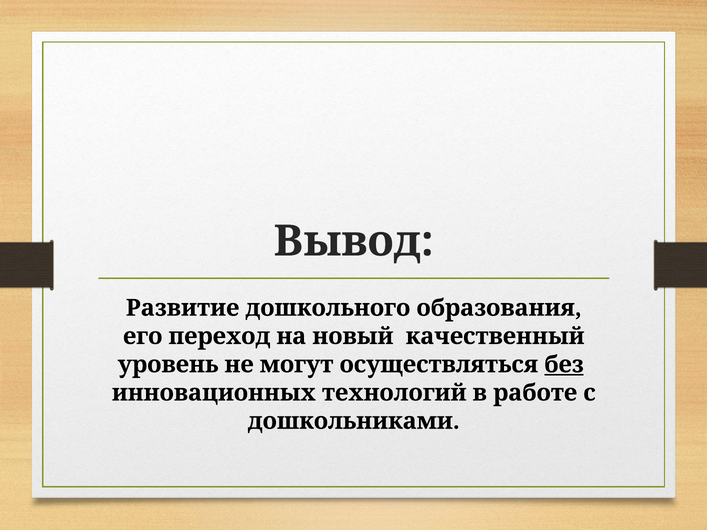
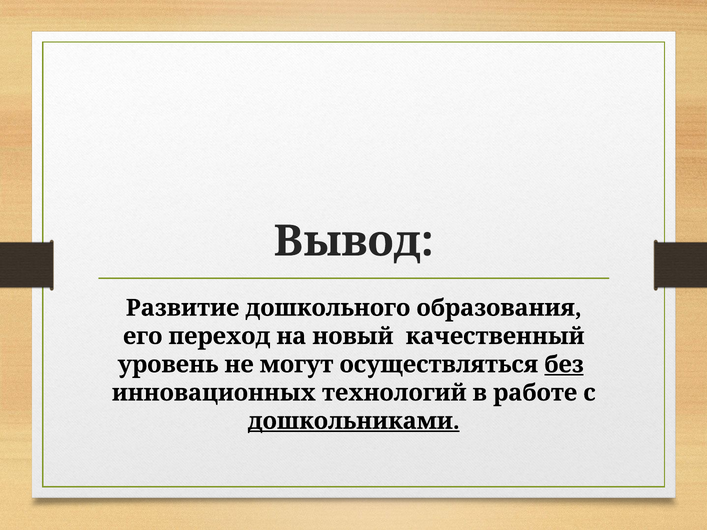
дошкольниками underline: none -> present
